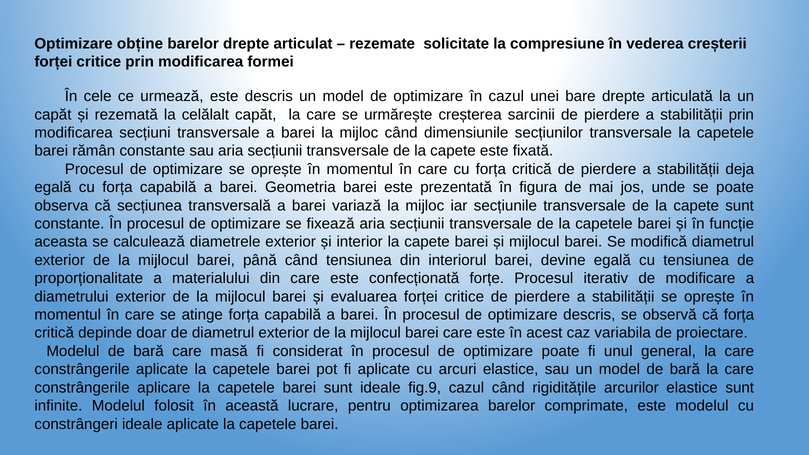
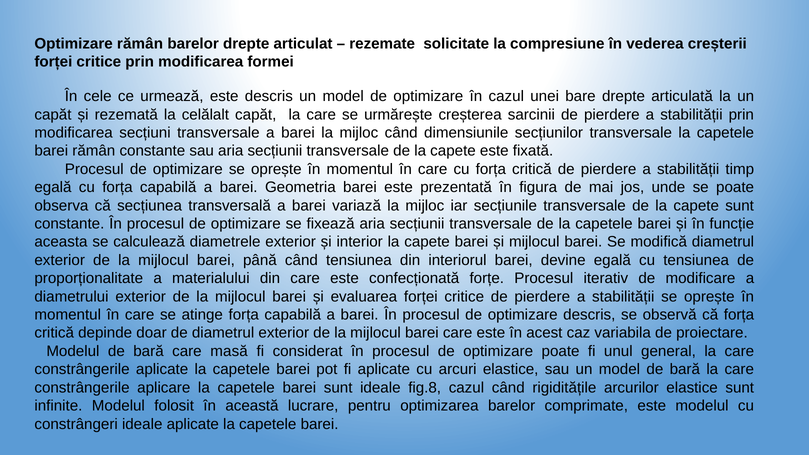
Optimizare obține: obține -> rămân
deja: deja -> timp
fig.9: fig.9 -> fig.8
